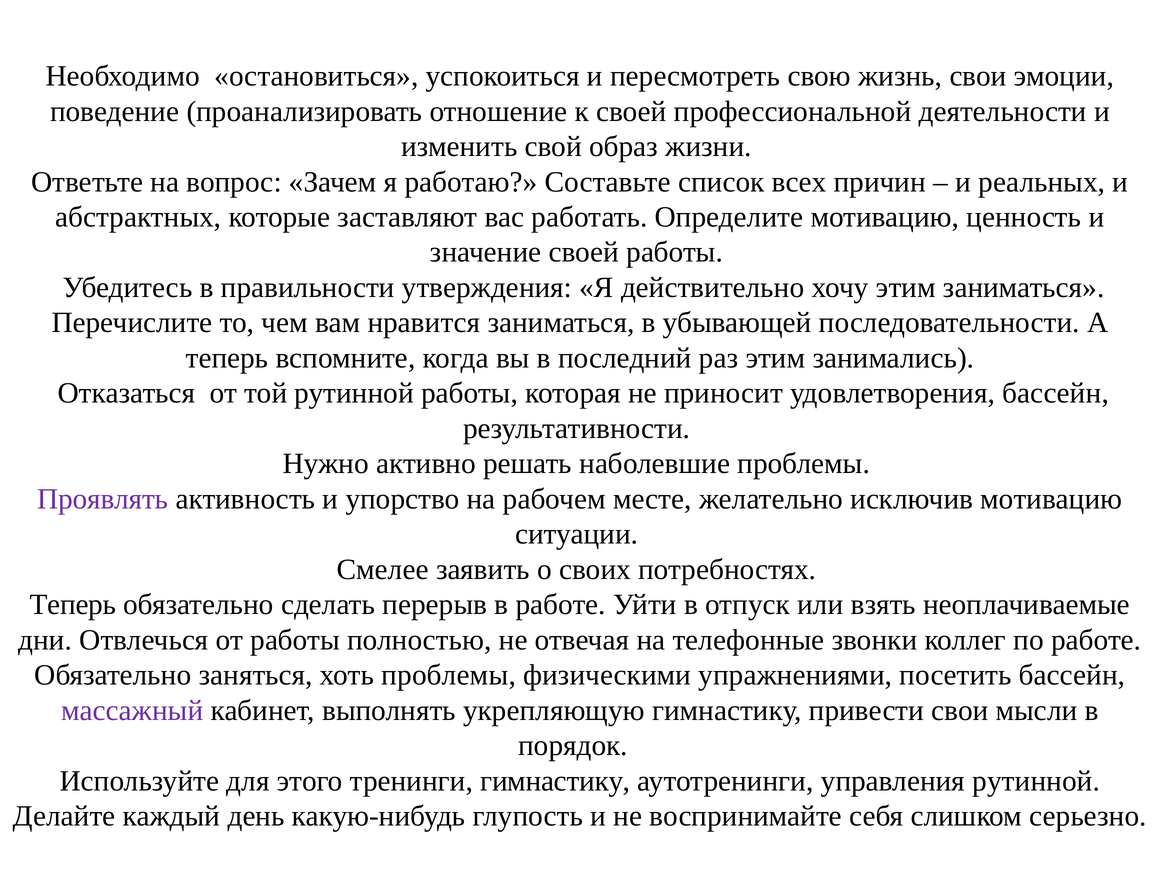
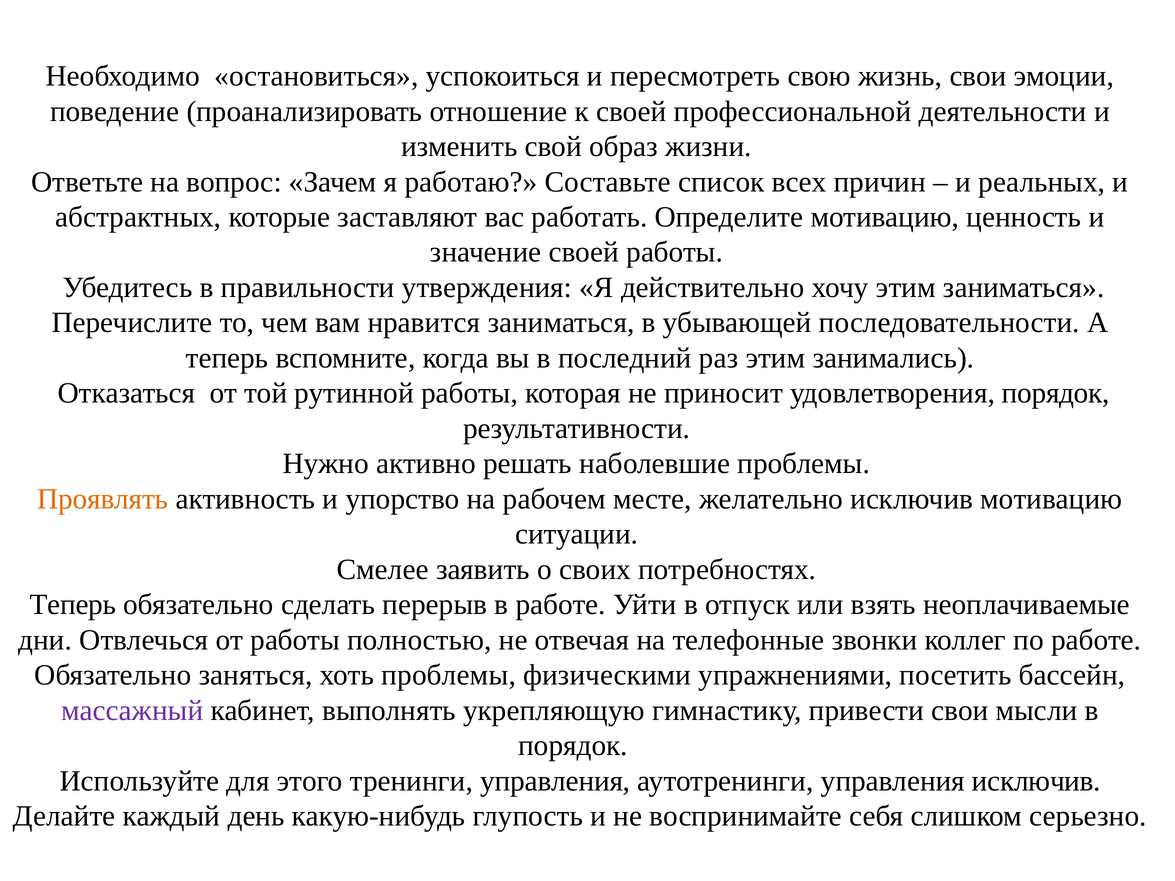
удовлетворения бассейн: бассейн -> порядок
Проявлять colour: purple -> orange
тренинги гимнастику: гимнастику -> управления
управления рутинной: рутинной -> исключив
